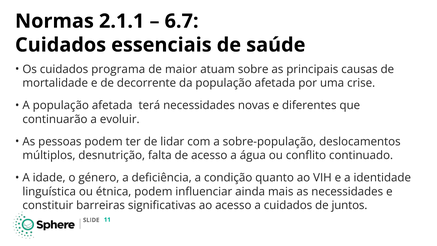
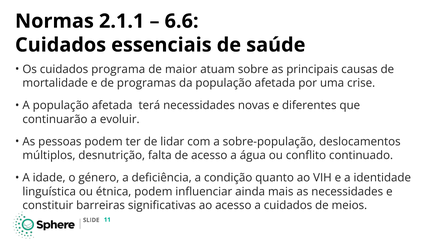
6.7: 6.7 -> 6.6
decorrente: decorrente -> programas
juntos: juntos -> meios
